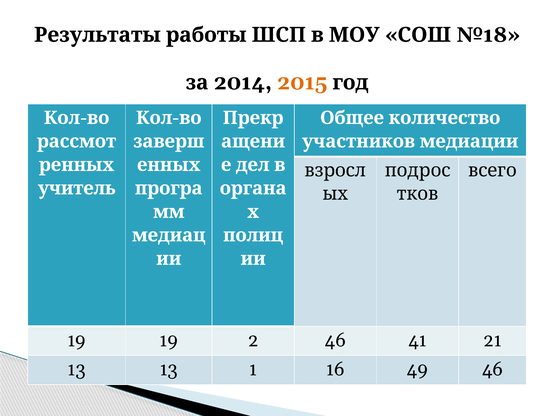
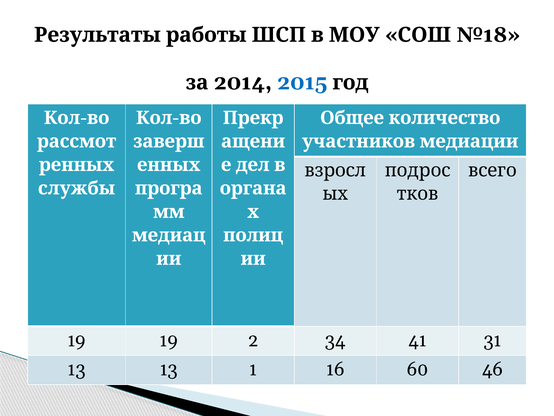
2015 colour: orange -> blue
учитель: учитель -> службы
2 46: 46 -> 34
21: 21 -> 31
49: 49 -> 60
